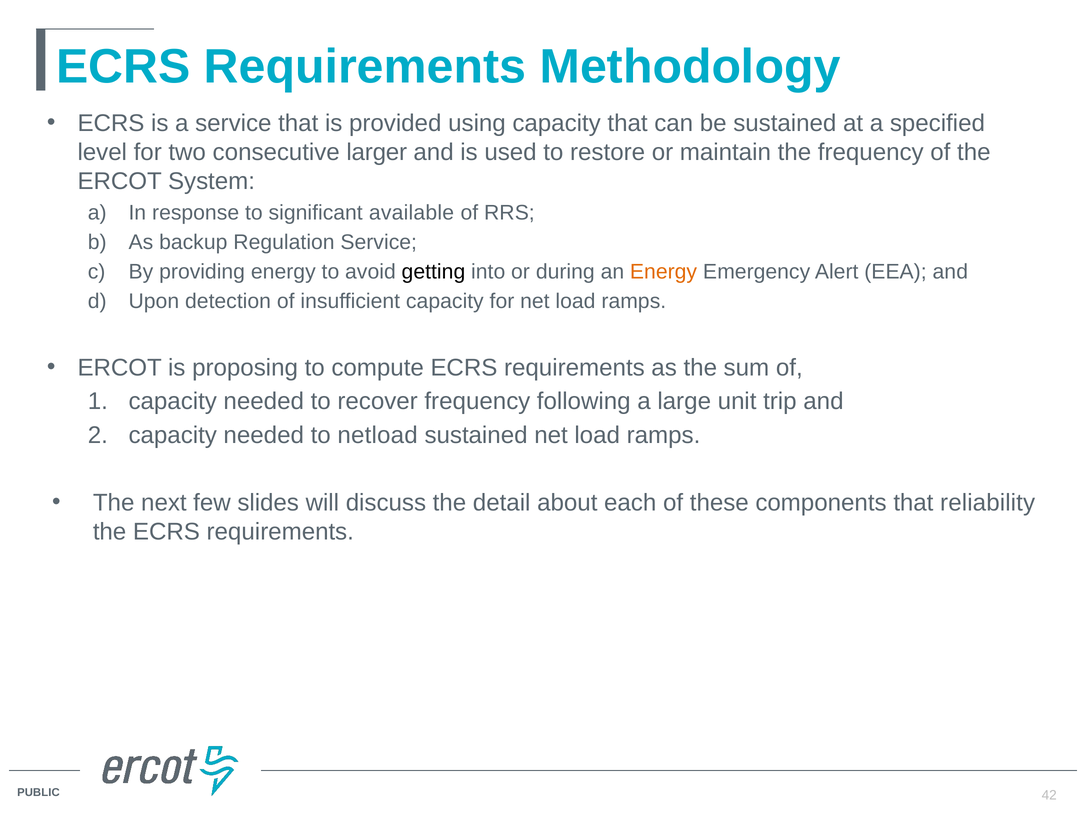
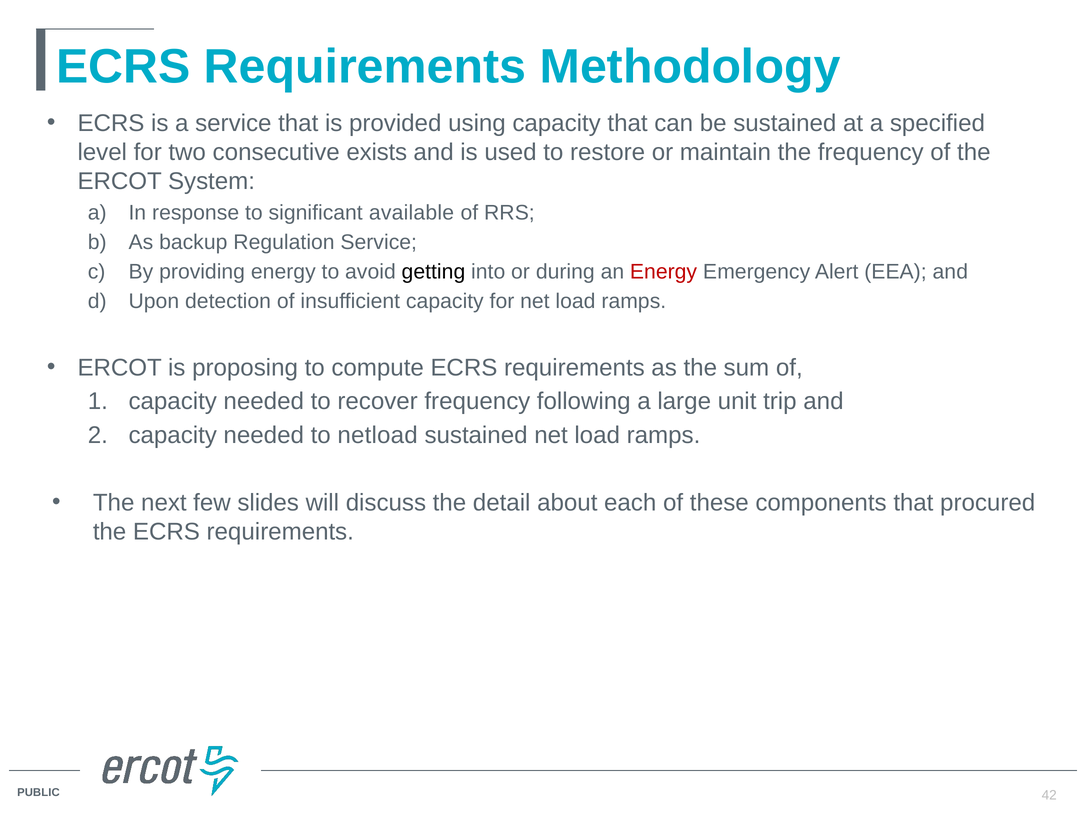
larger: larger -> exists
Energy at (664, 272) colour: orange -> red
reliability: reliability -> procured
